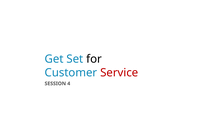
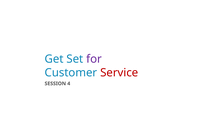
for colour: black -> purple
